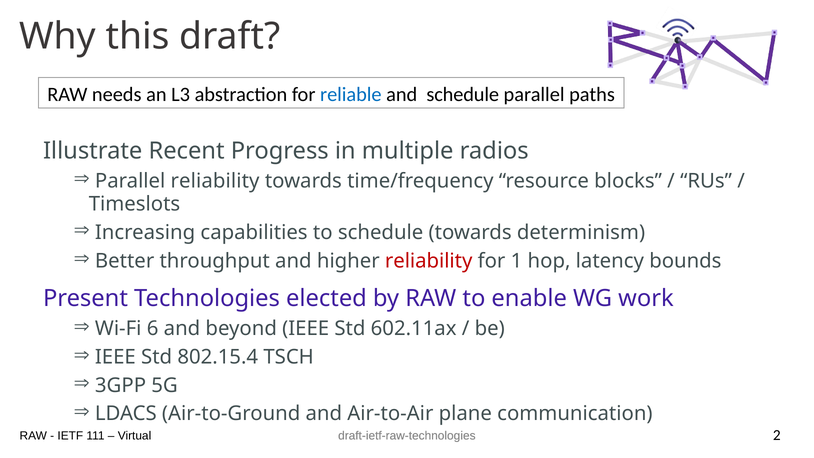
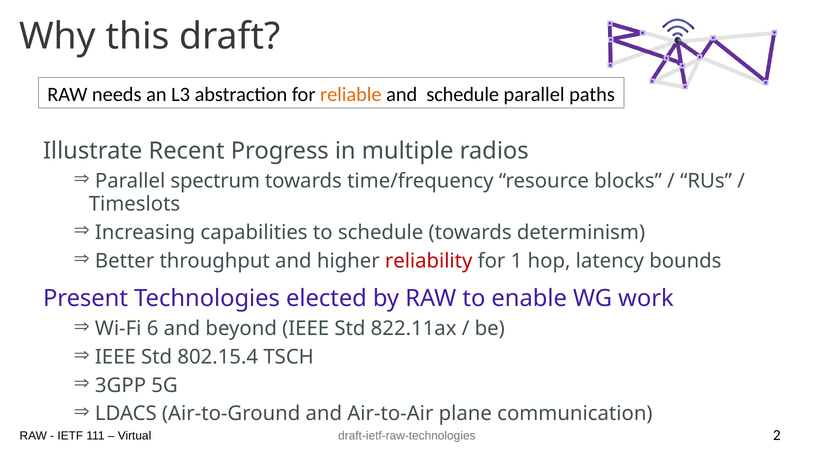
reliable colour: blue -> orange
Parallel reliability: reliability -> spectrum
602.11ax: 602.11ax -> 822.11ax
